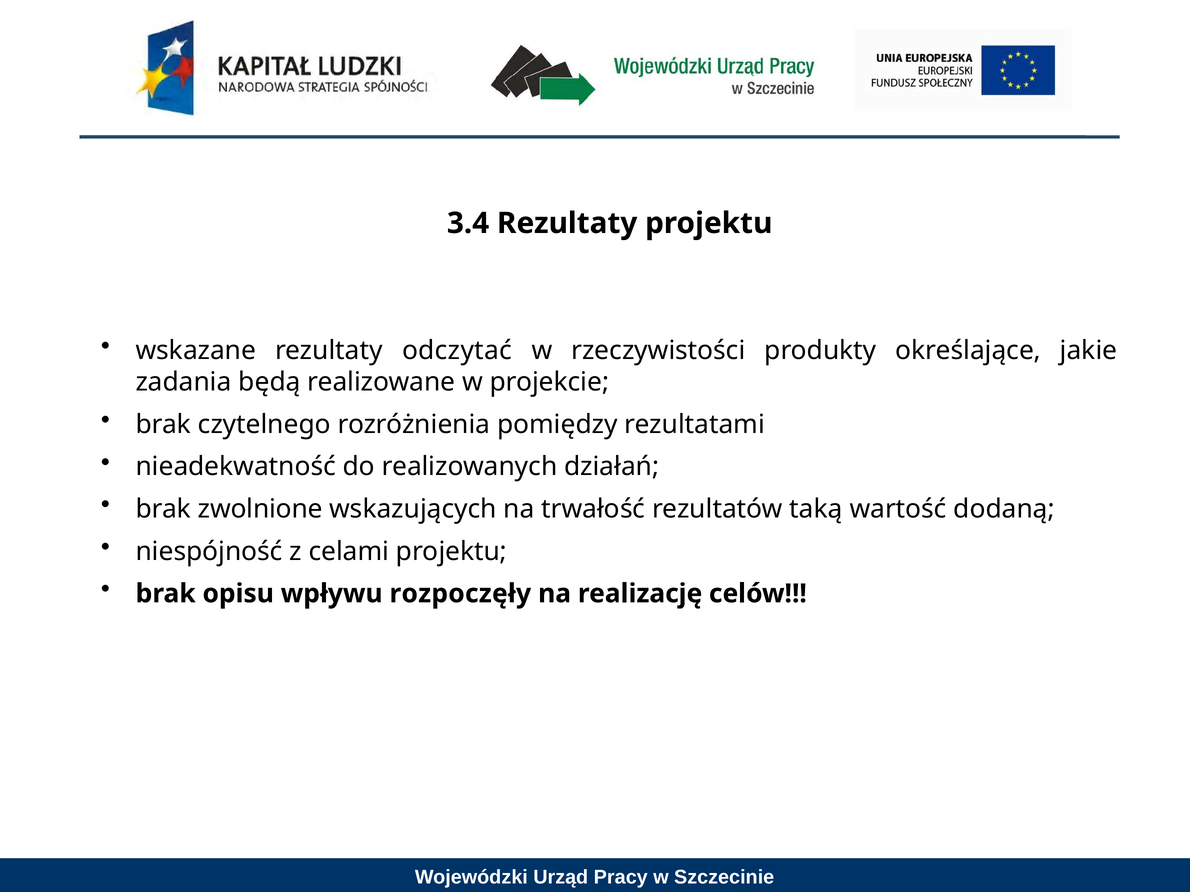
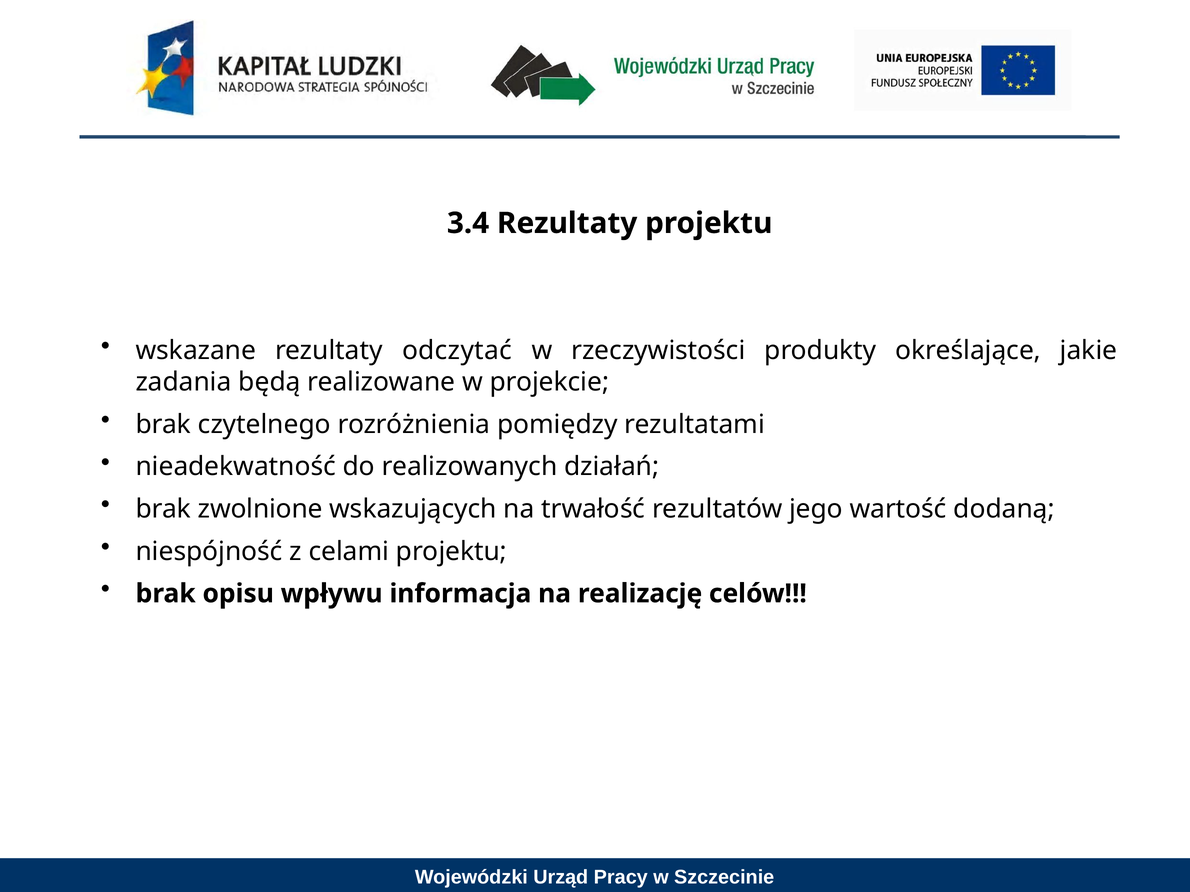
taką: taką -> jego
rozpoczęły: rozpoczęły -> informacja
